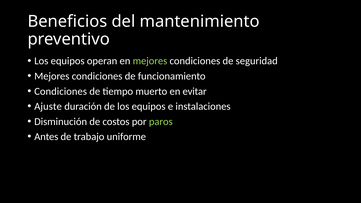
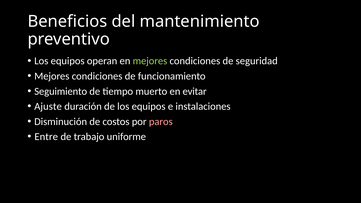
Condiciones at (61, 91): Condiciones -> Seguimiento
paros colour: light green -> pink
Antes: Antes -> Entre
